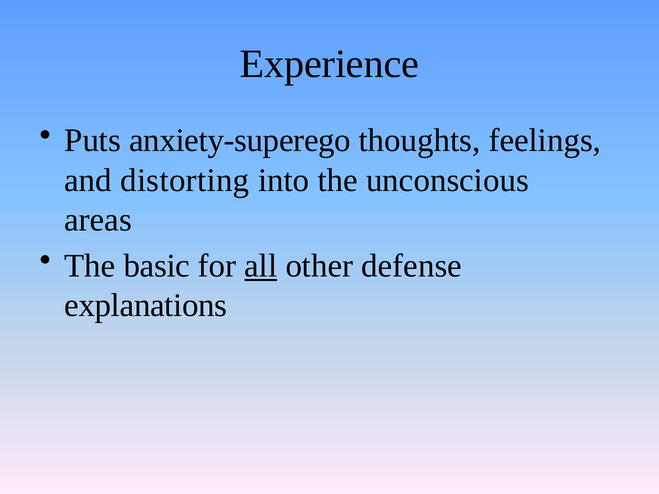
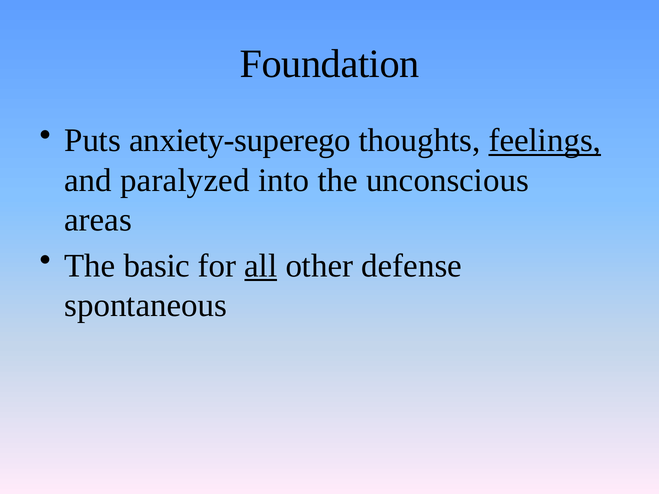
Experience: Experience -> Foundation
feelings underline: none -> present
distorting: distorting -> paralyzed
explanations: explanations -> spontaneous
